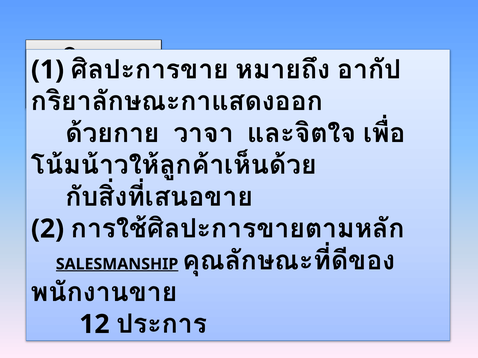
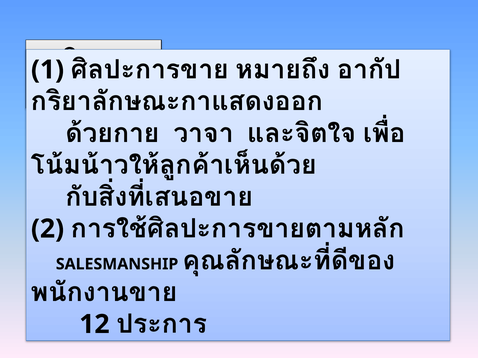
SALESMANSHIP underline: present -> none
